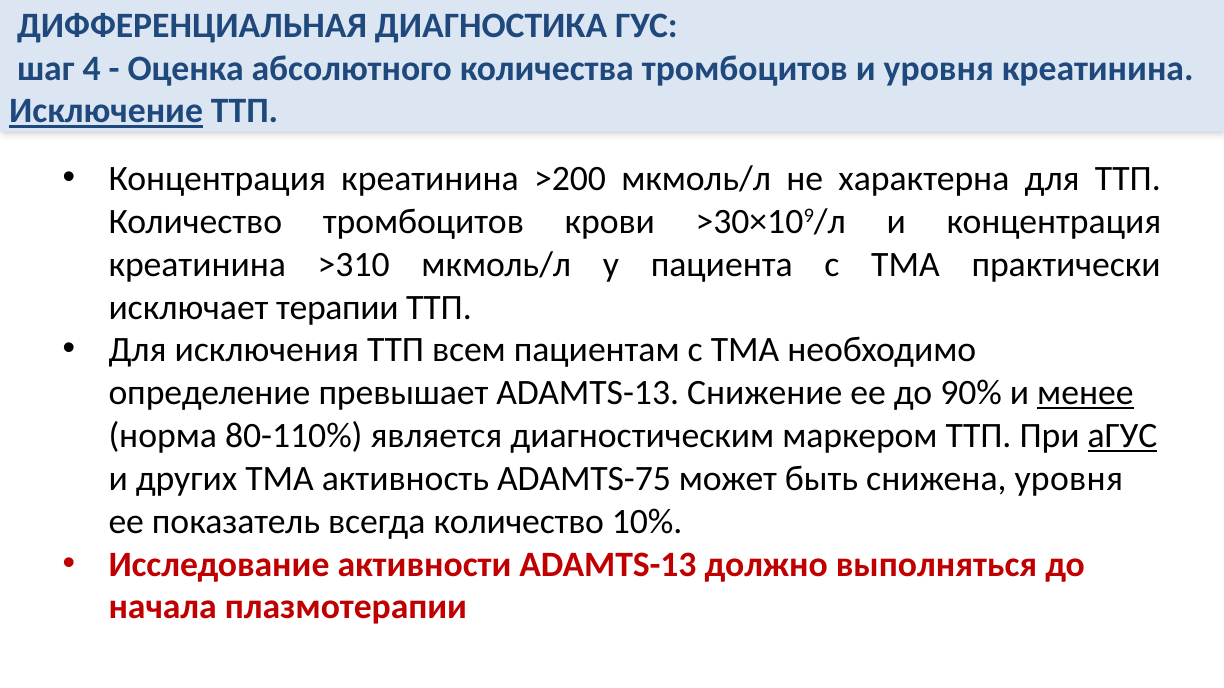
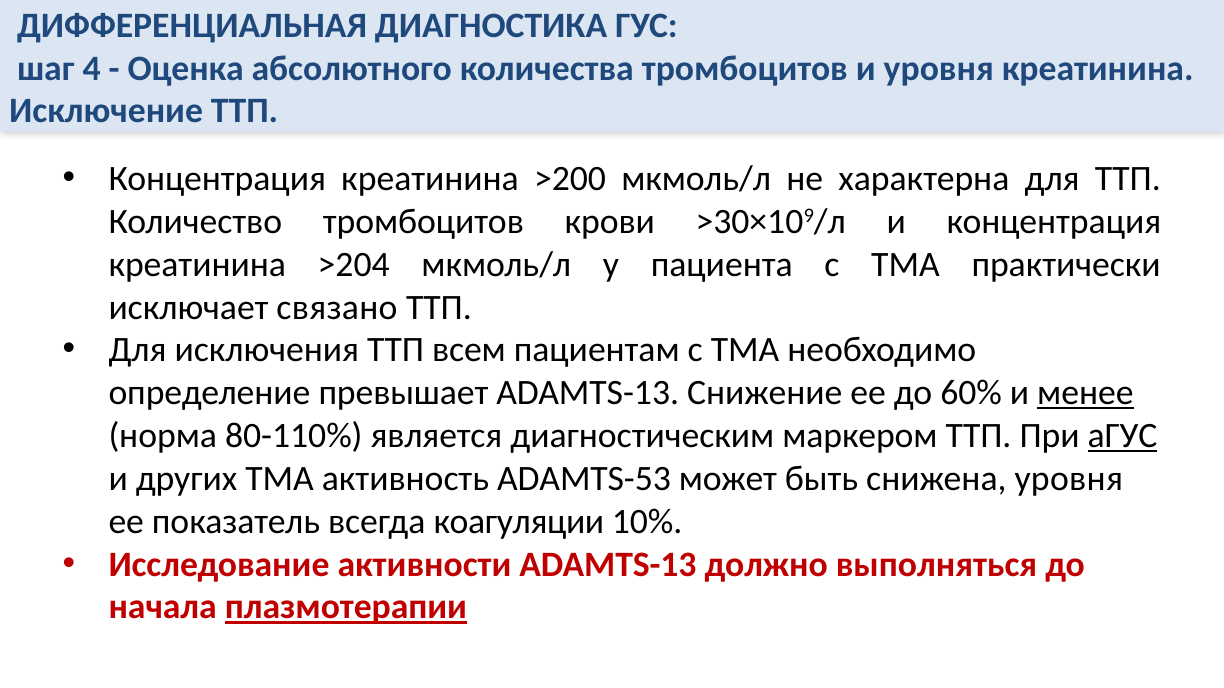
Исключение underline: present -> none
>310: >310 -> >204
терапии: терапии -> связано
90%: 90% -> 60%
ADAMTS-75: ADAMTS-75 -> ADAMTS-53
всегда количество: количество -> коагуляции
плазмотерапии underline: none -> present
